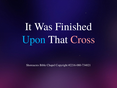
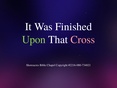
Upon colour: light blue -> light green
